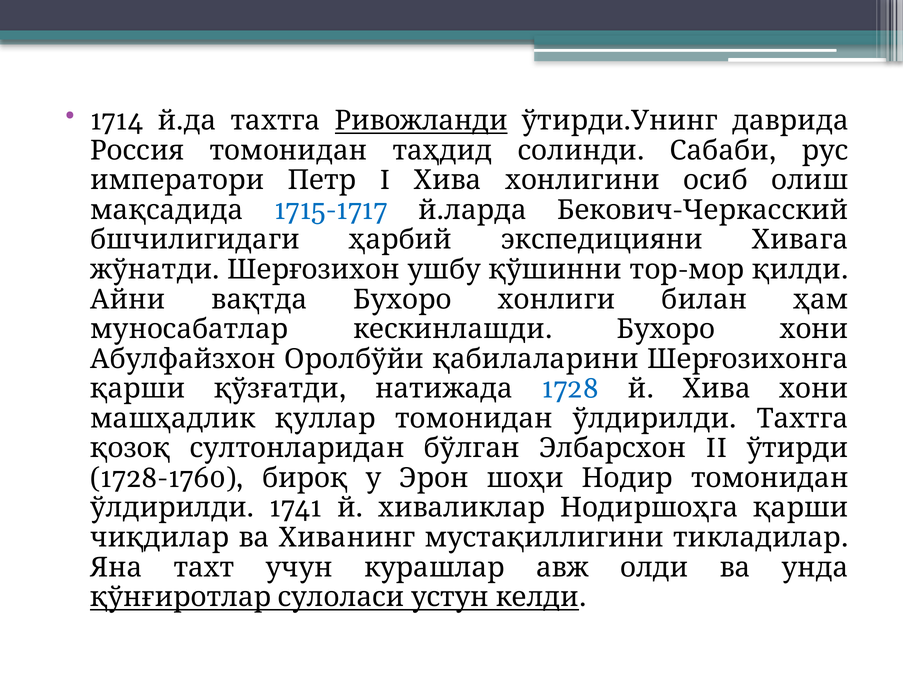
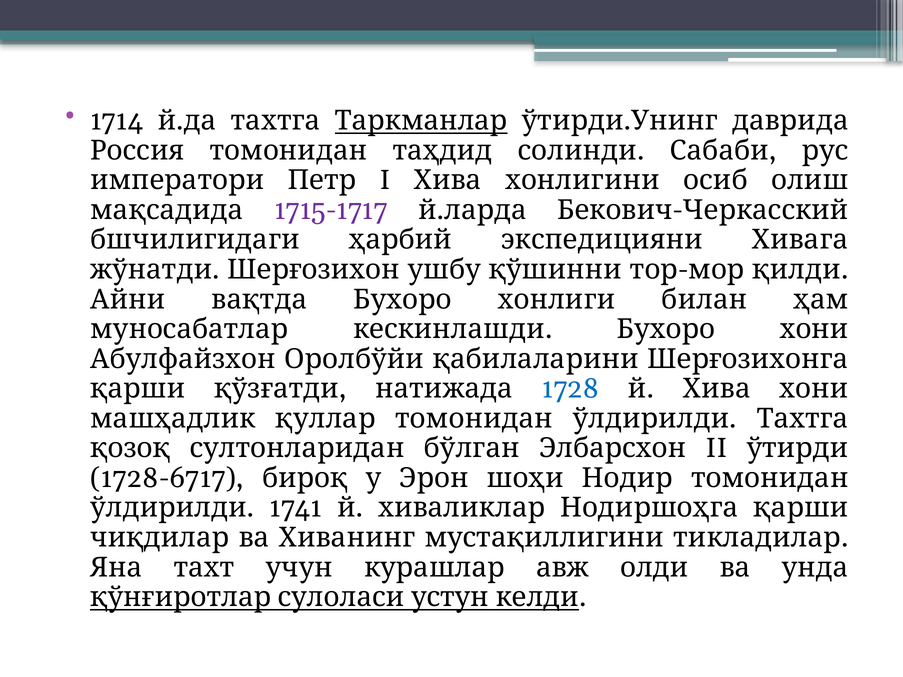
Ривожланди: Ривожланди -> Таркманлар
1715-1717 colour: blue -> purple
1728-1760: 1728-1760 -> 1728-6717
